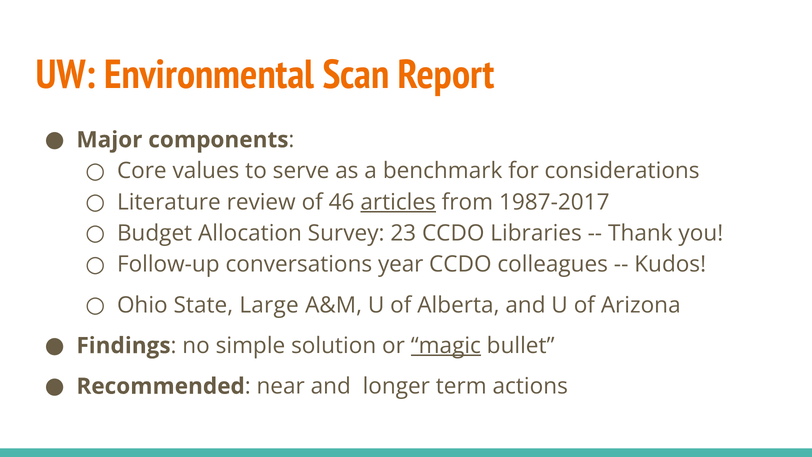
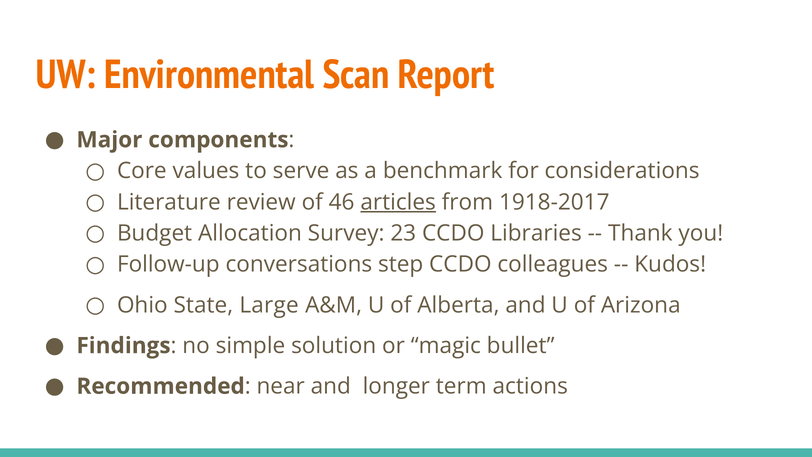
1987-2017: 1987-2017 -> 1918-2017
year: year -> step
magic underline: present -> none
